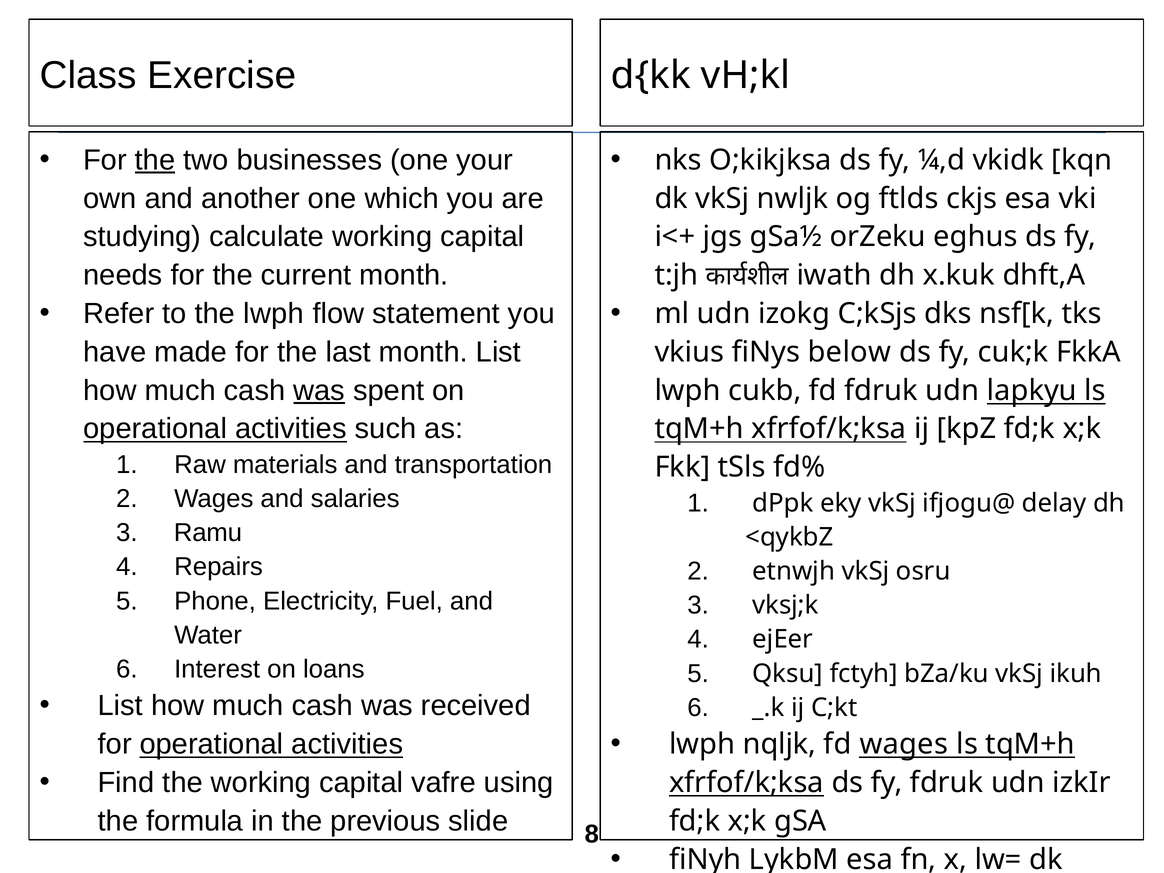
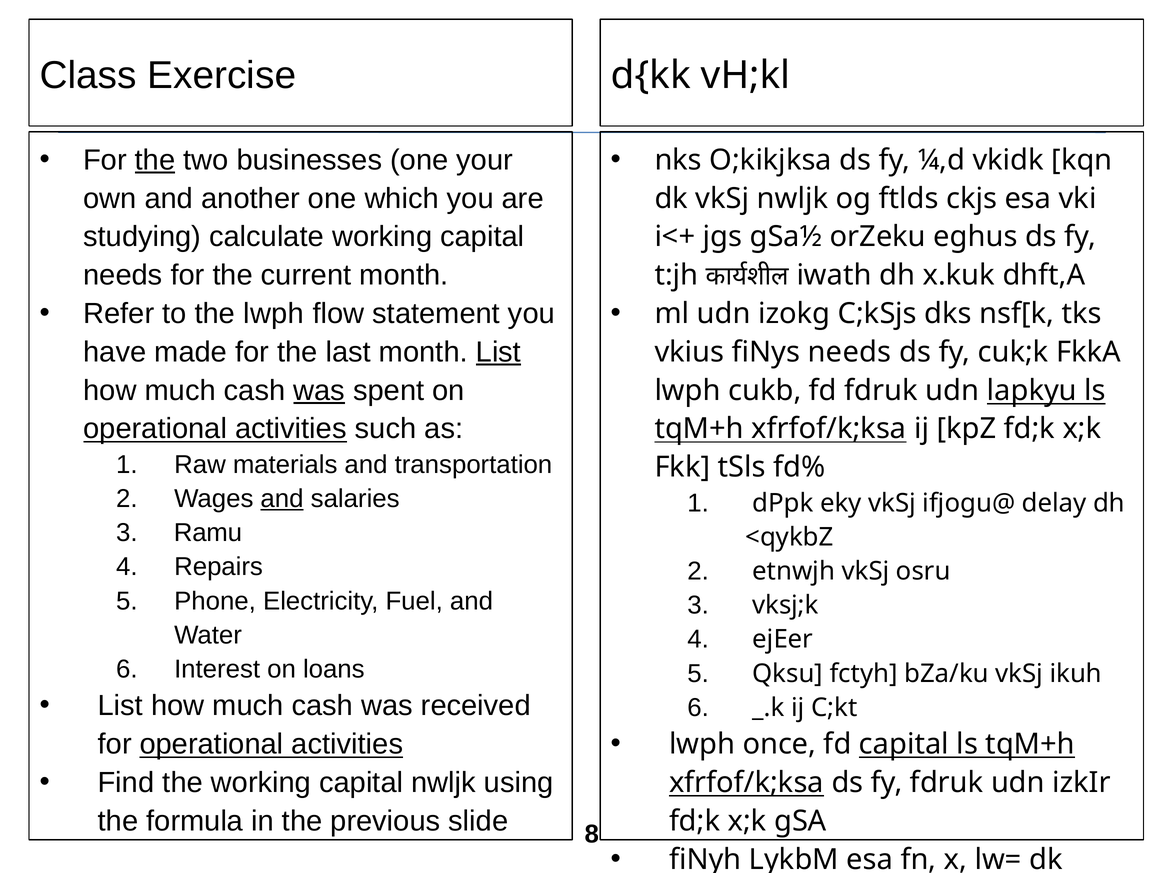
List at (498, 352) underline: none -> present
fiNys below: below -> needs
and at (282, 499) underline: none -> present
nqljk: nqljk -> once
fd wages: wages -> capital
capital vafre: vafre -> nwljk
